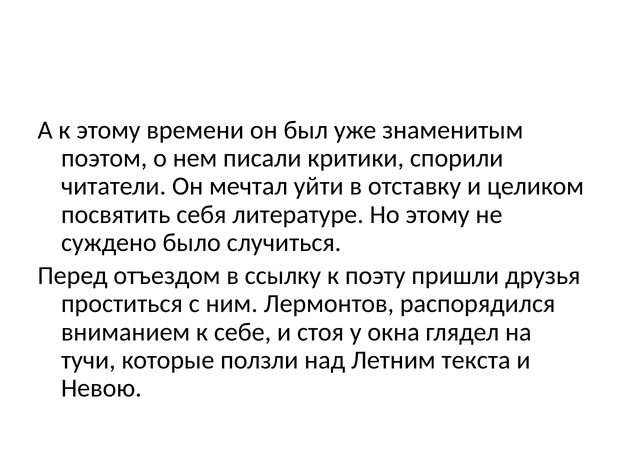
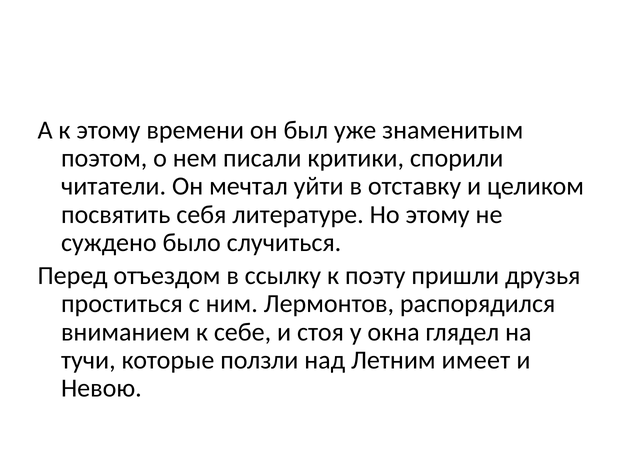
текста: текста -> имеет
